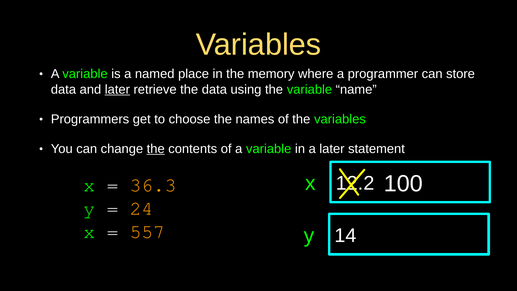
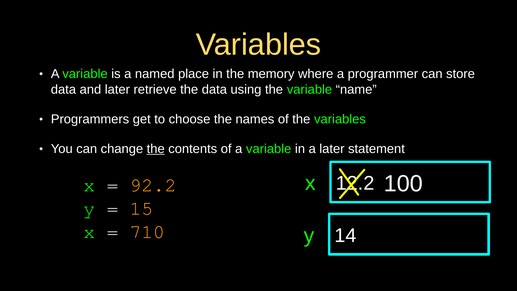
later at (117, 89) underline: present -> none
36.3: 36.3 -> 92.2
24: 24 -> 15
557: 557 -> 710
